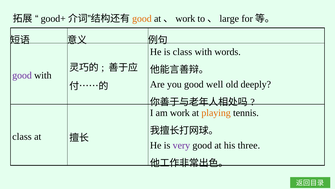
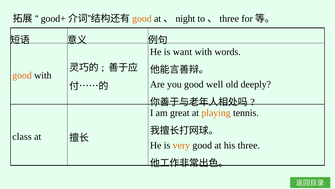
work at (185, 19): work -> night
large at (229, 19): large -> three
is class: class -> want
good at (22, 75) colour: purple -> orange
am work: work -> great
very colour: purple -> orange
